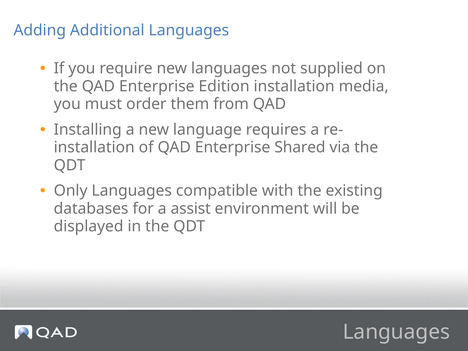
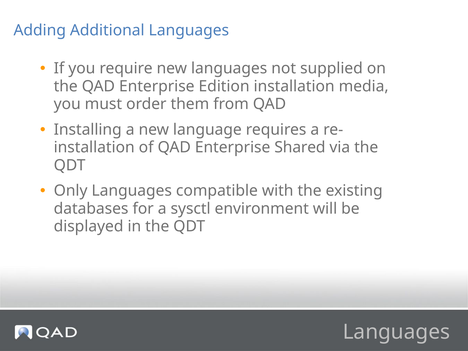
assist: assist -> sysctl
